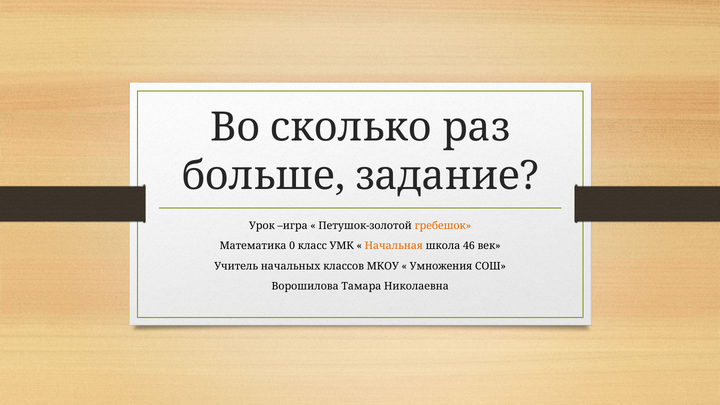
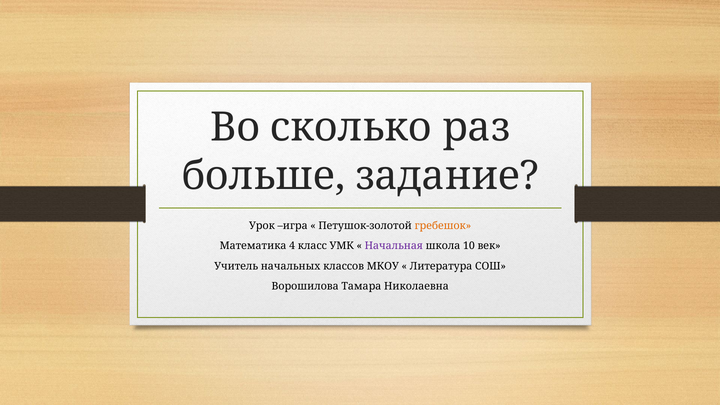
0: 0 -> 4
Начальная colour: orange -> purple
46: 46 -> 10
Умножения: Умножения -> Литература
